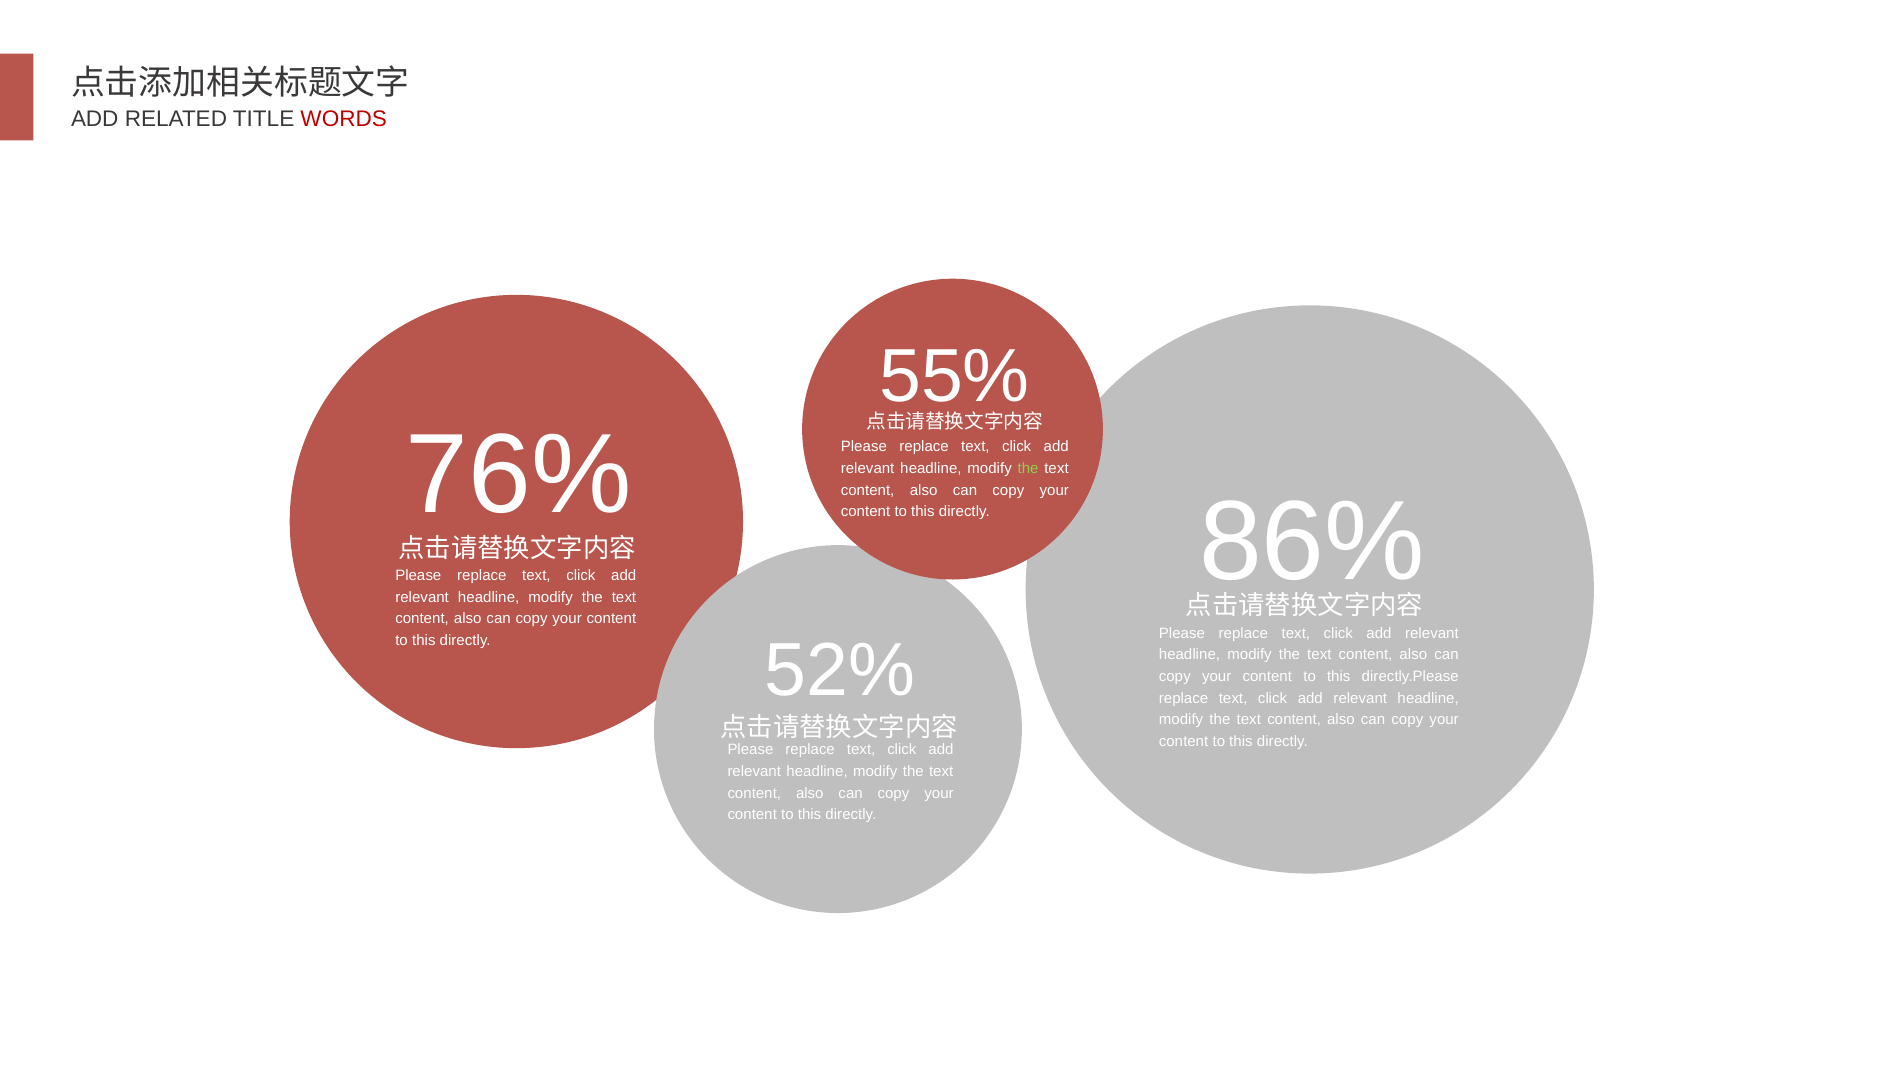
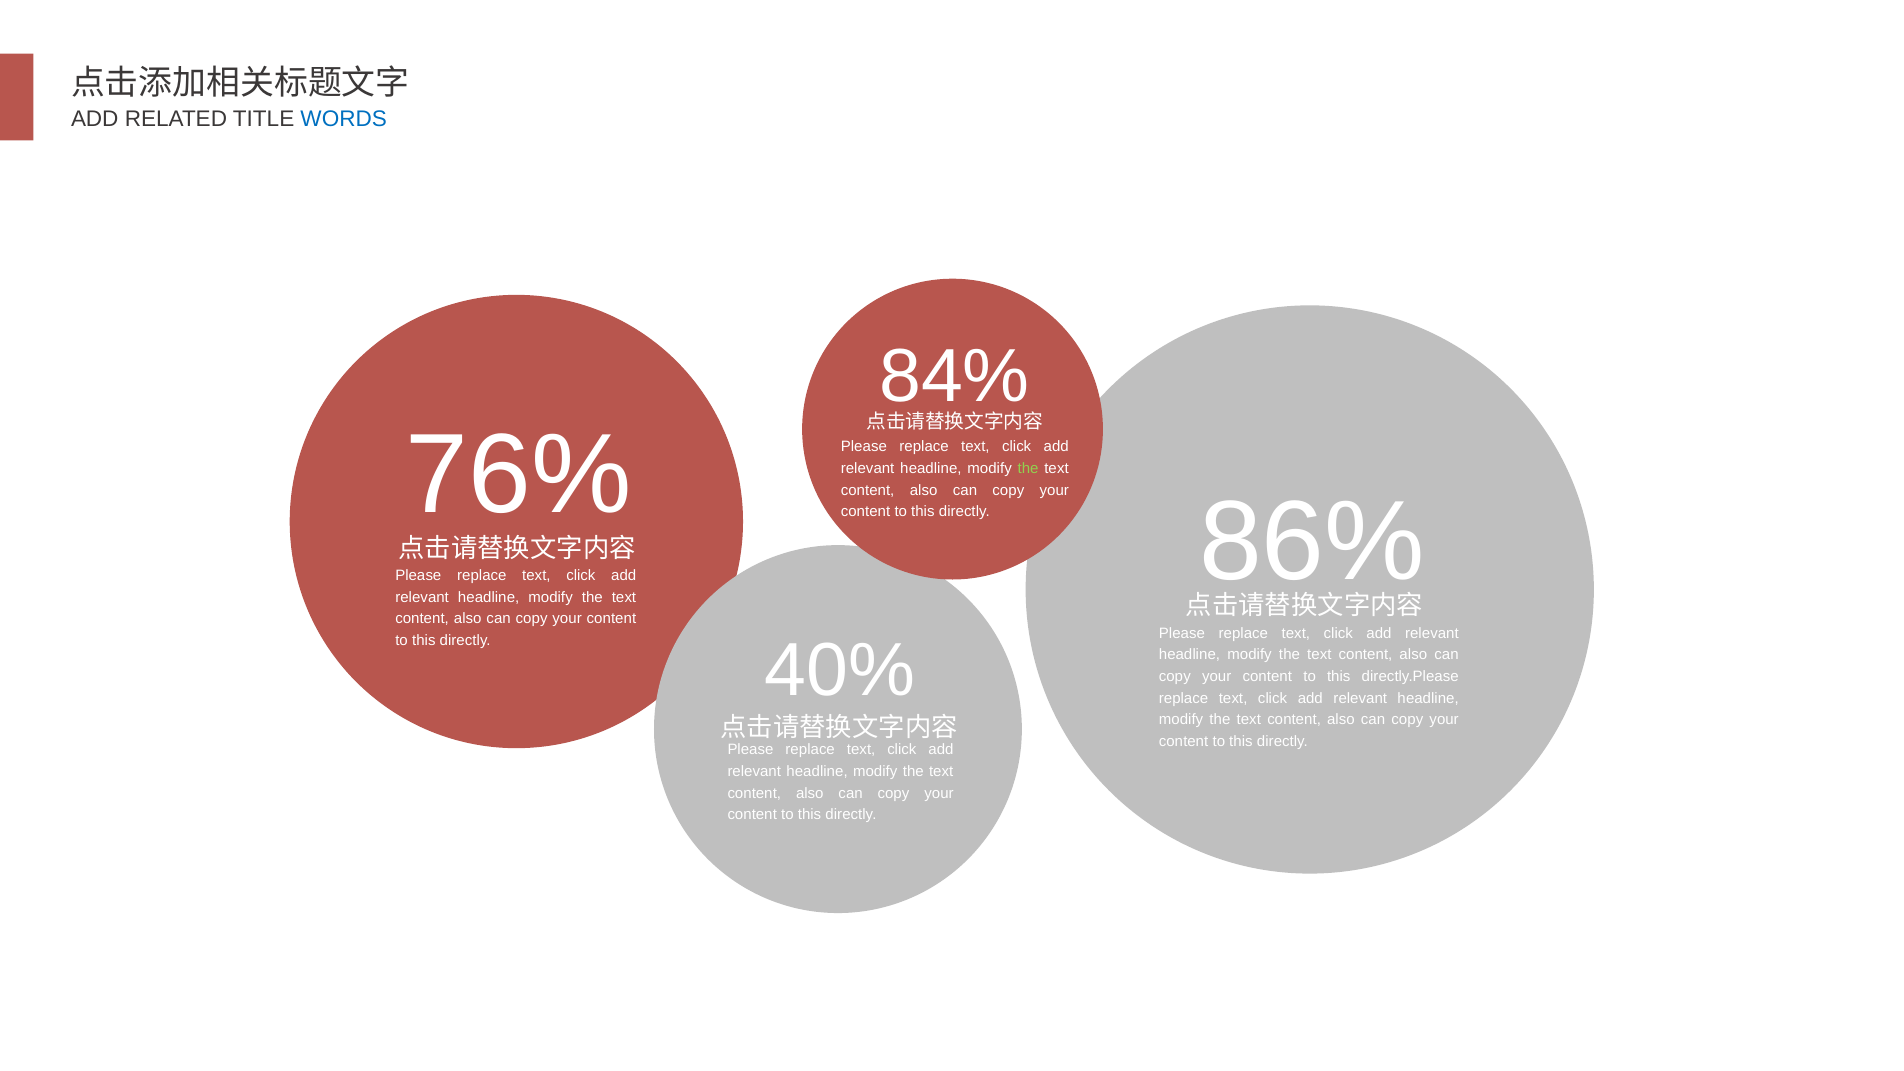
WORDS colour: red -> blue
55%: 55% -> 84%
52%: 52% -> 40%
